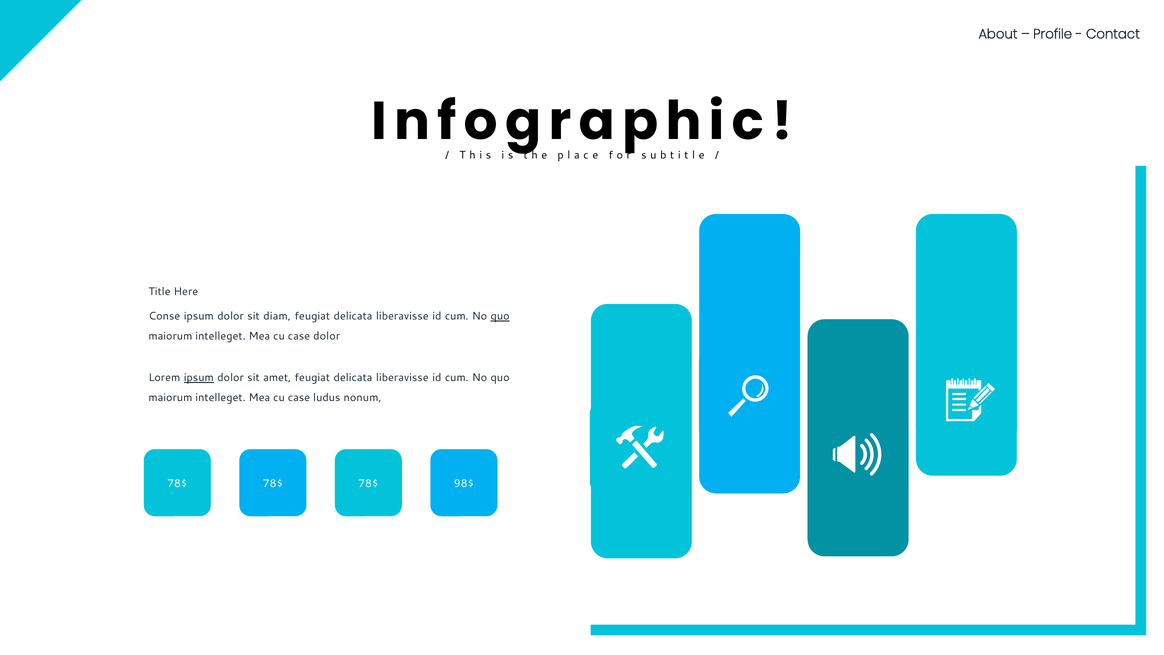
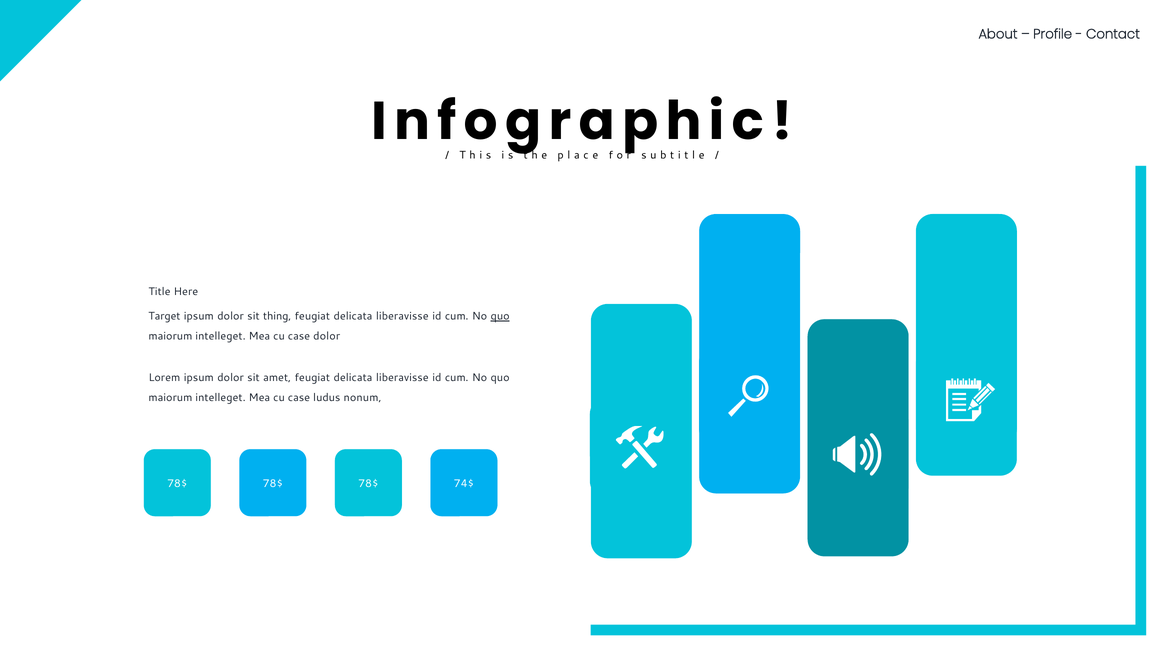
Conse: Conse -> Target
diam: diam -> thing
ipsum at (199, 378) underline: present -> none
98$: 98$ -> 74$
